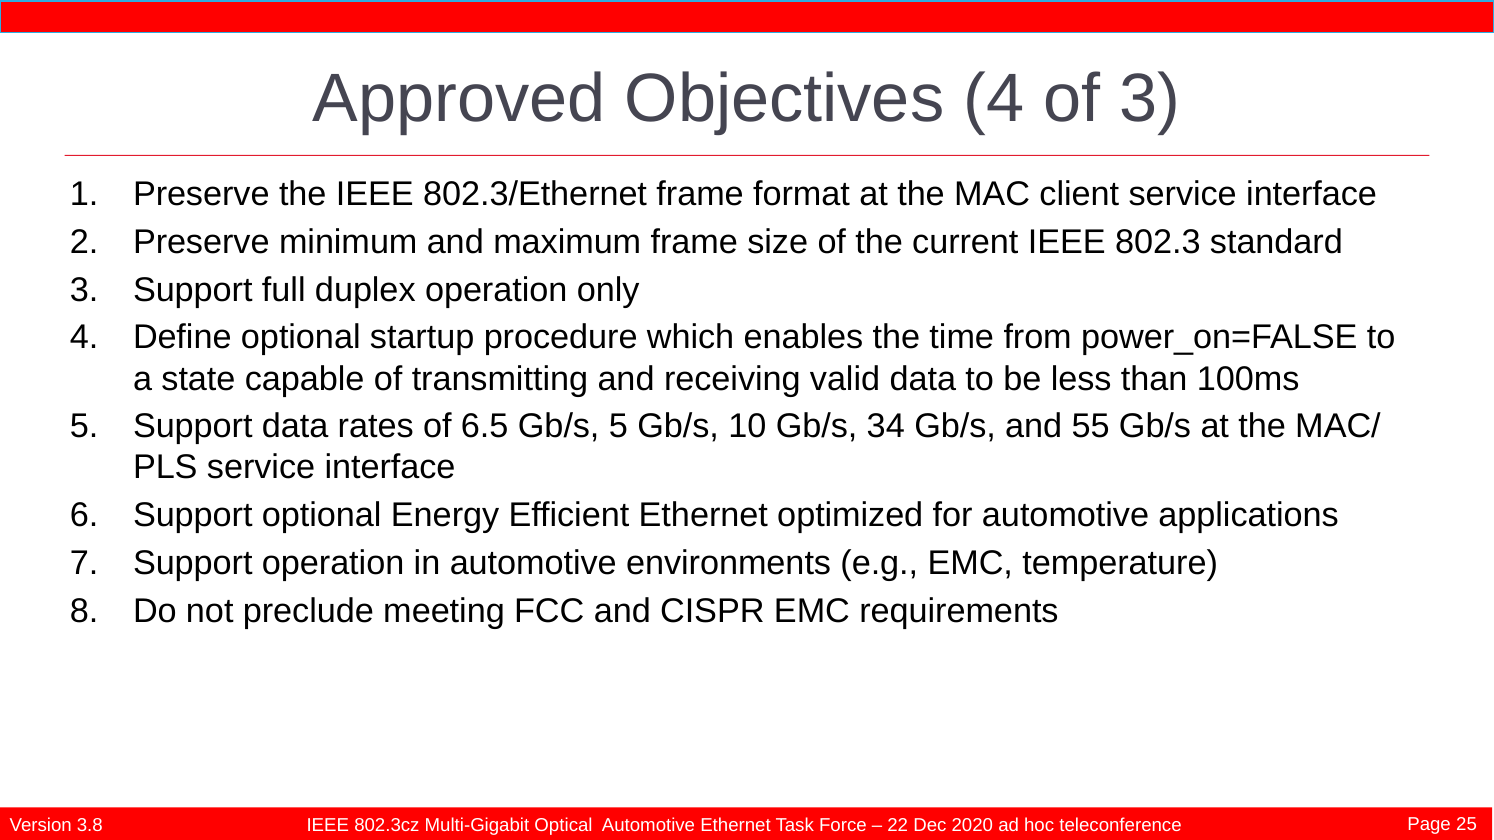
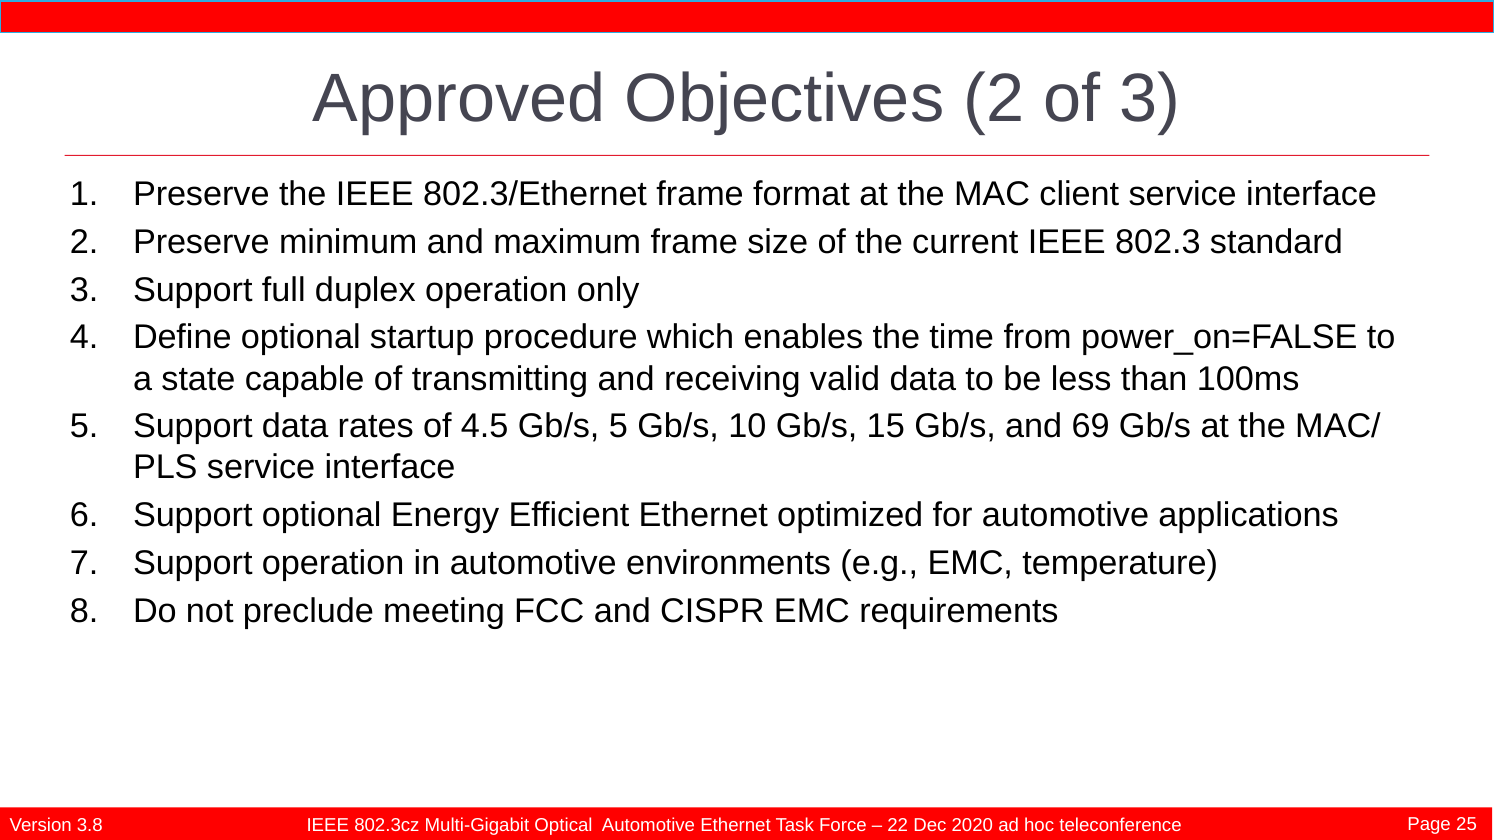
Objectives 4: 4 -> 2
6.5: 6.5 -> 4.5
34: 34 -> 15
55: 55 -> 69
